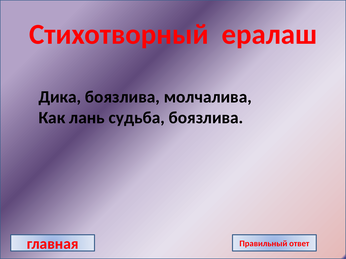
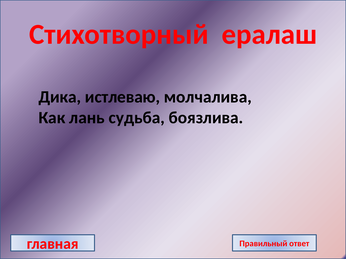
Дика боязлива: боязлива -> истлеваю
